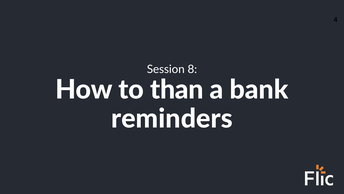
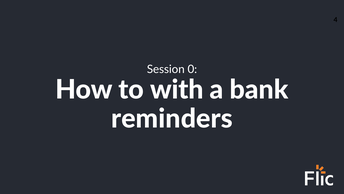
8: 8 -> 0
than: than -> with
